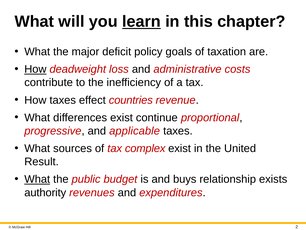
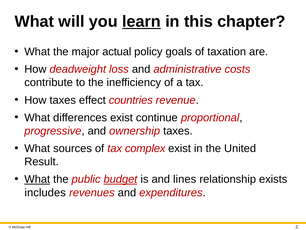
deficit: deficit -> actual
How at (35, 69) underline: present -> none
applicable: applicable -> ownership
budget underline: none -> present
buys: buys -> lines
authority: authority -> includes
